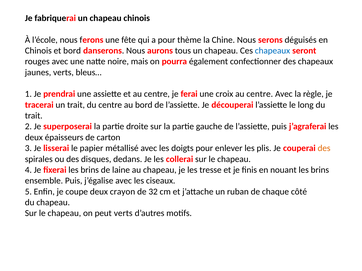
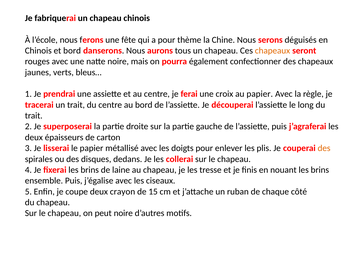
chapeaux at (273, 51) colour: blue -> orange
croix au centre: centre -> papier
32: 32 -> 15
peut verts: verts -> noire
